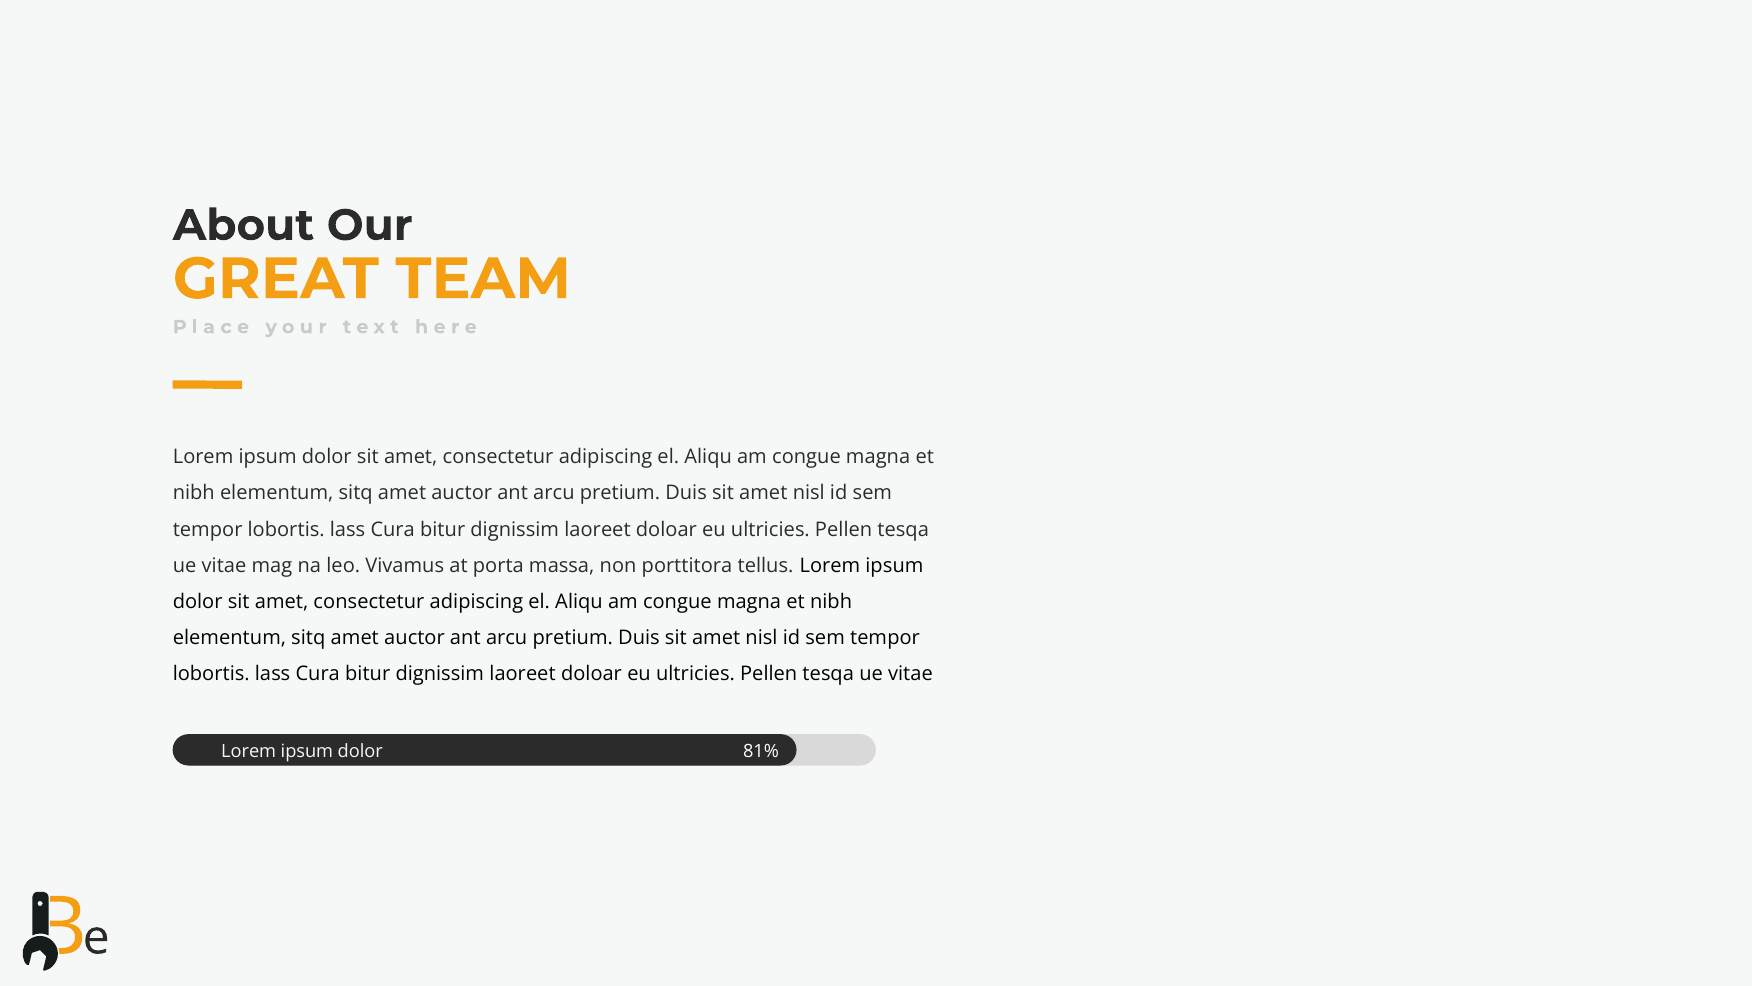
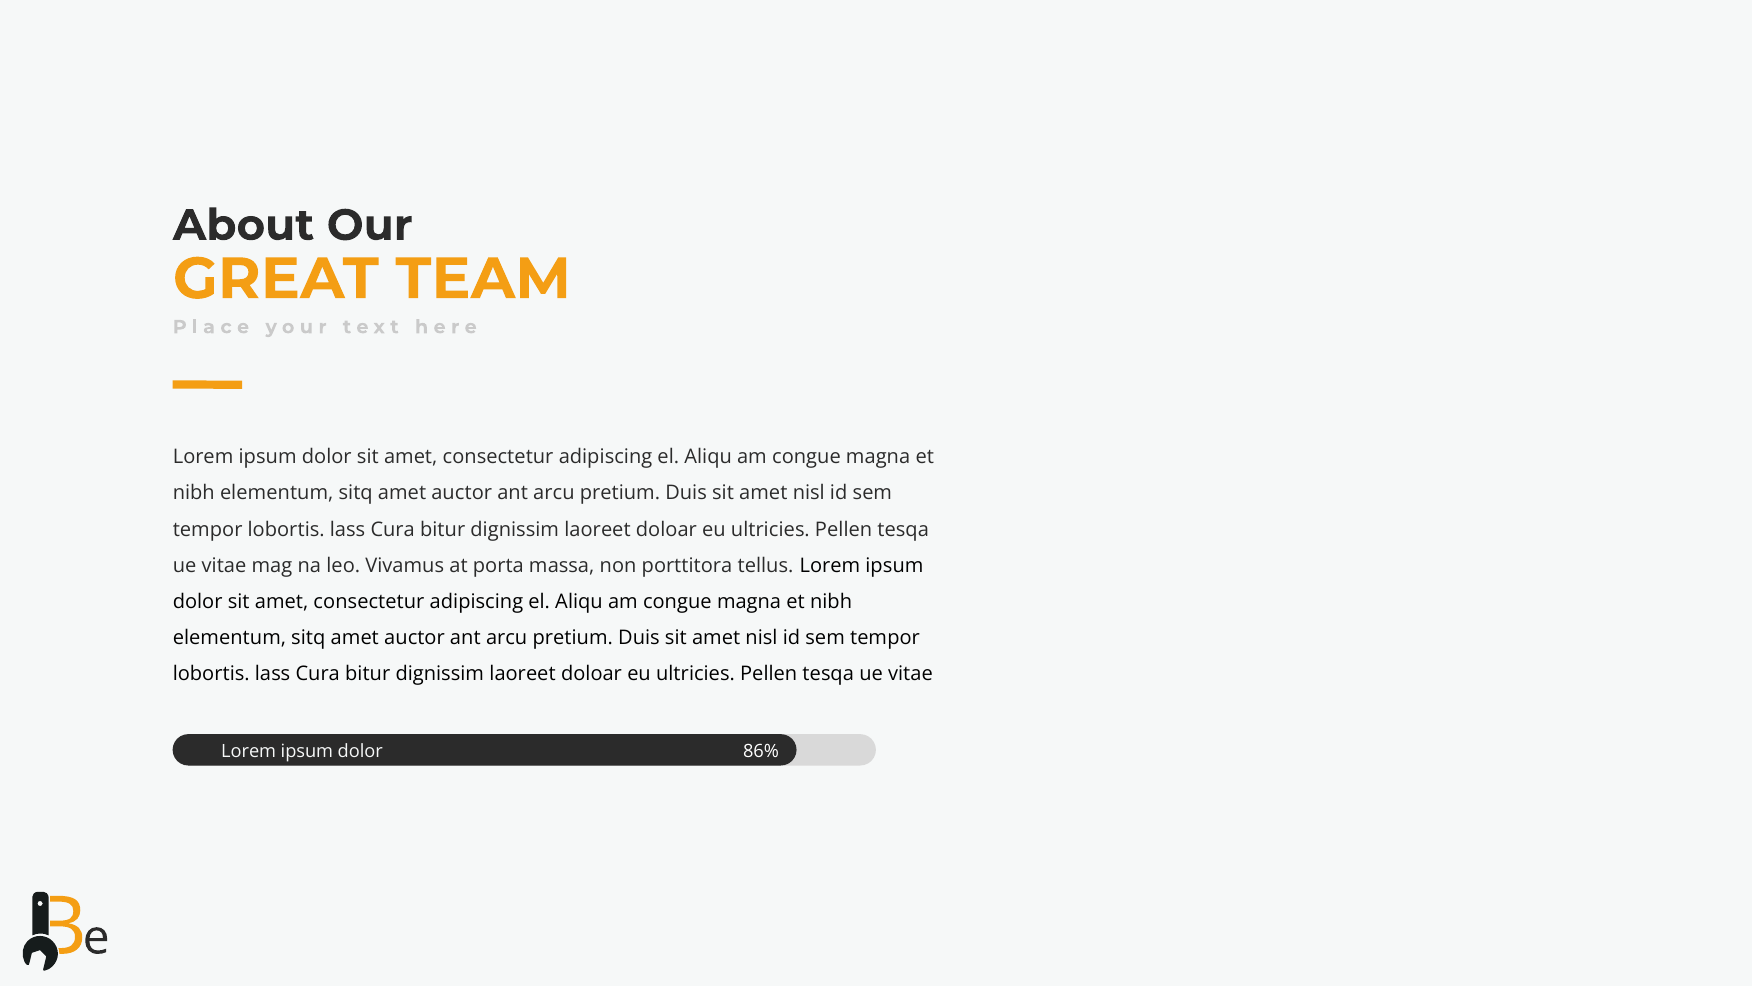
81%: 81% -> 86%
